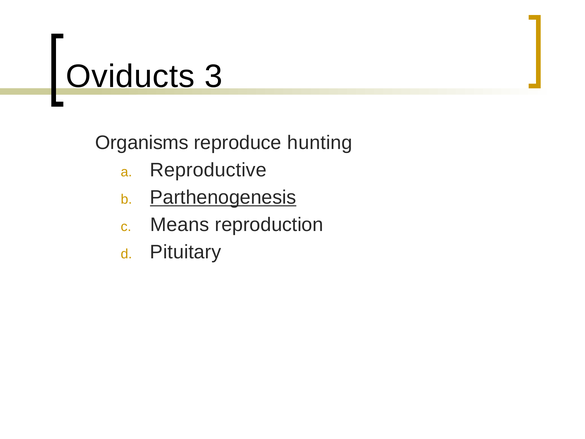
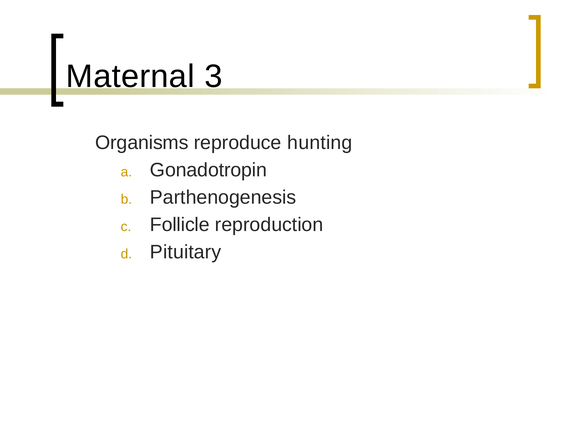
Oviducts: Oviducts -> Maternal
Reproductive: Reproductive -> Gonadotropin
Parthenogenesis underline: present -> none
Means: Means -> Follicle
